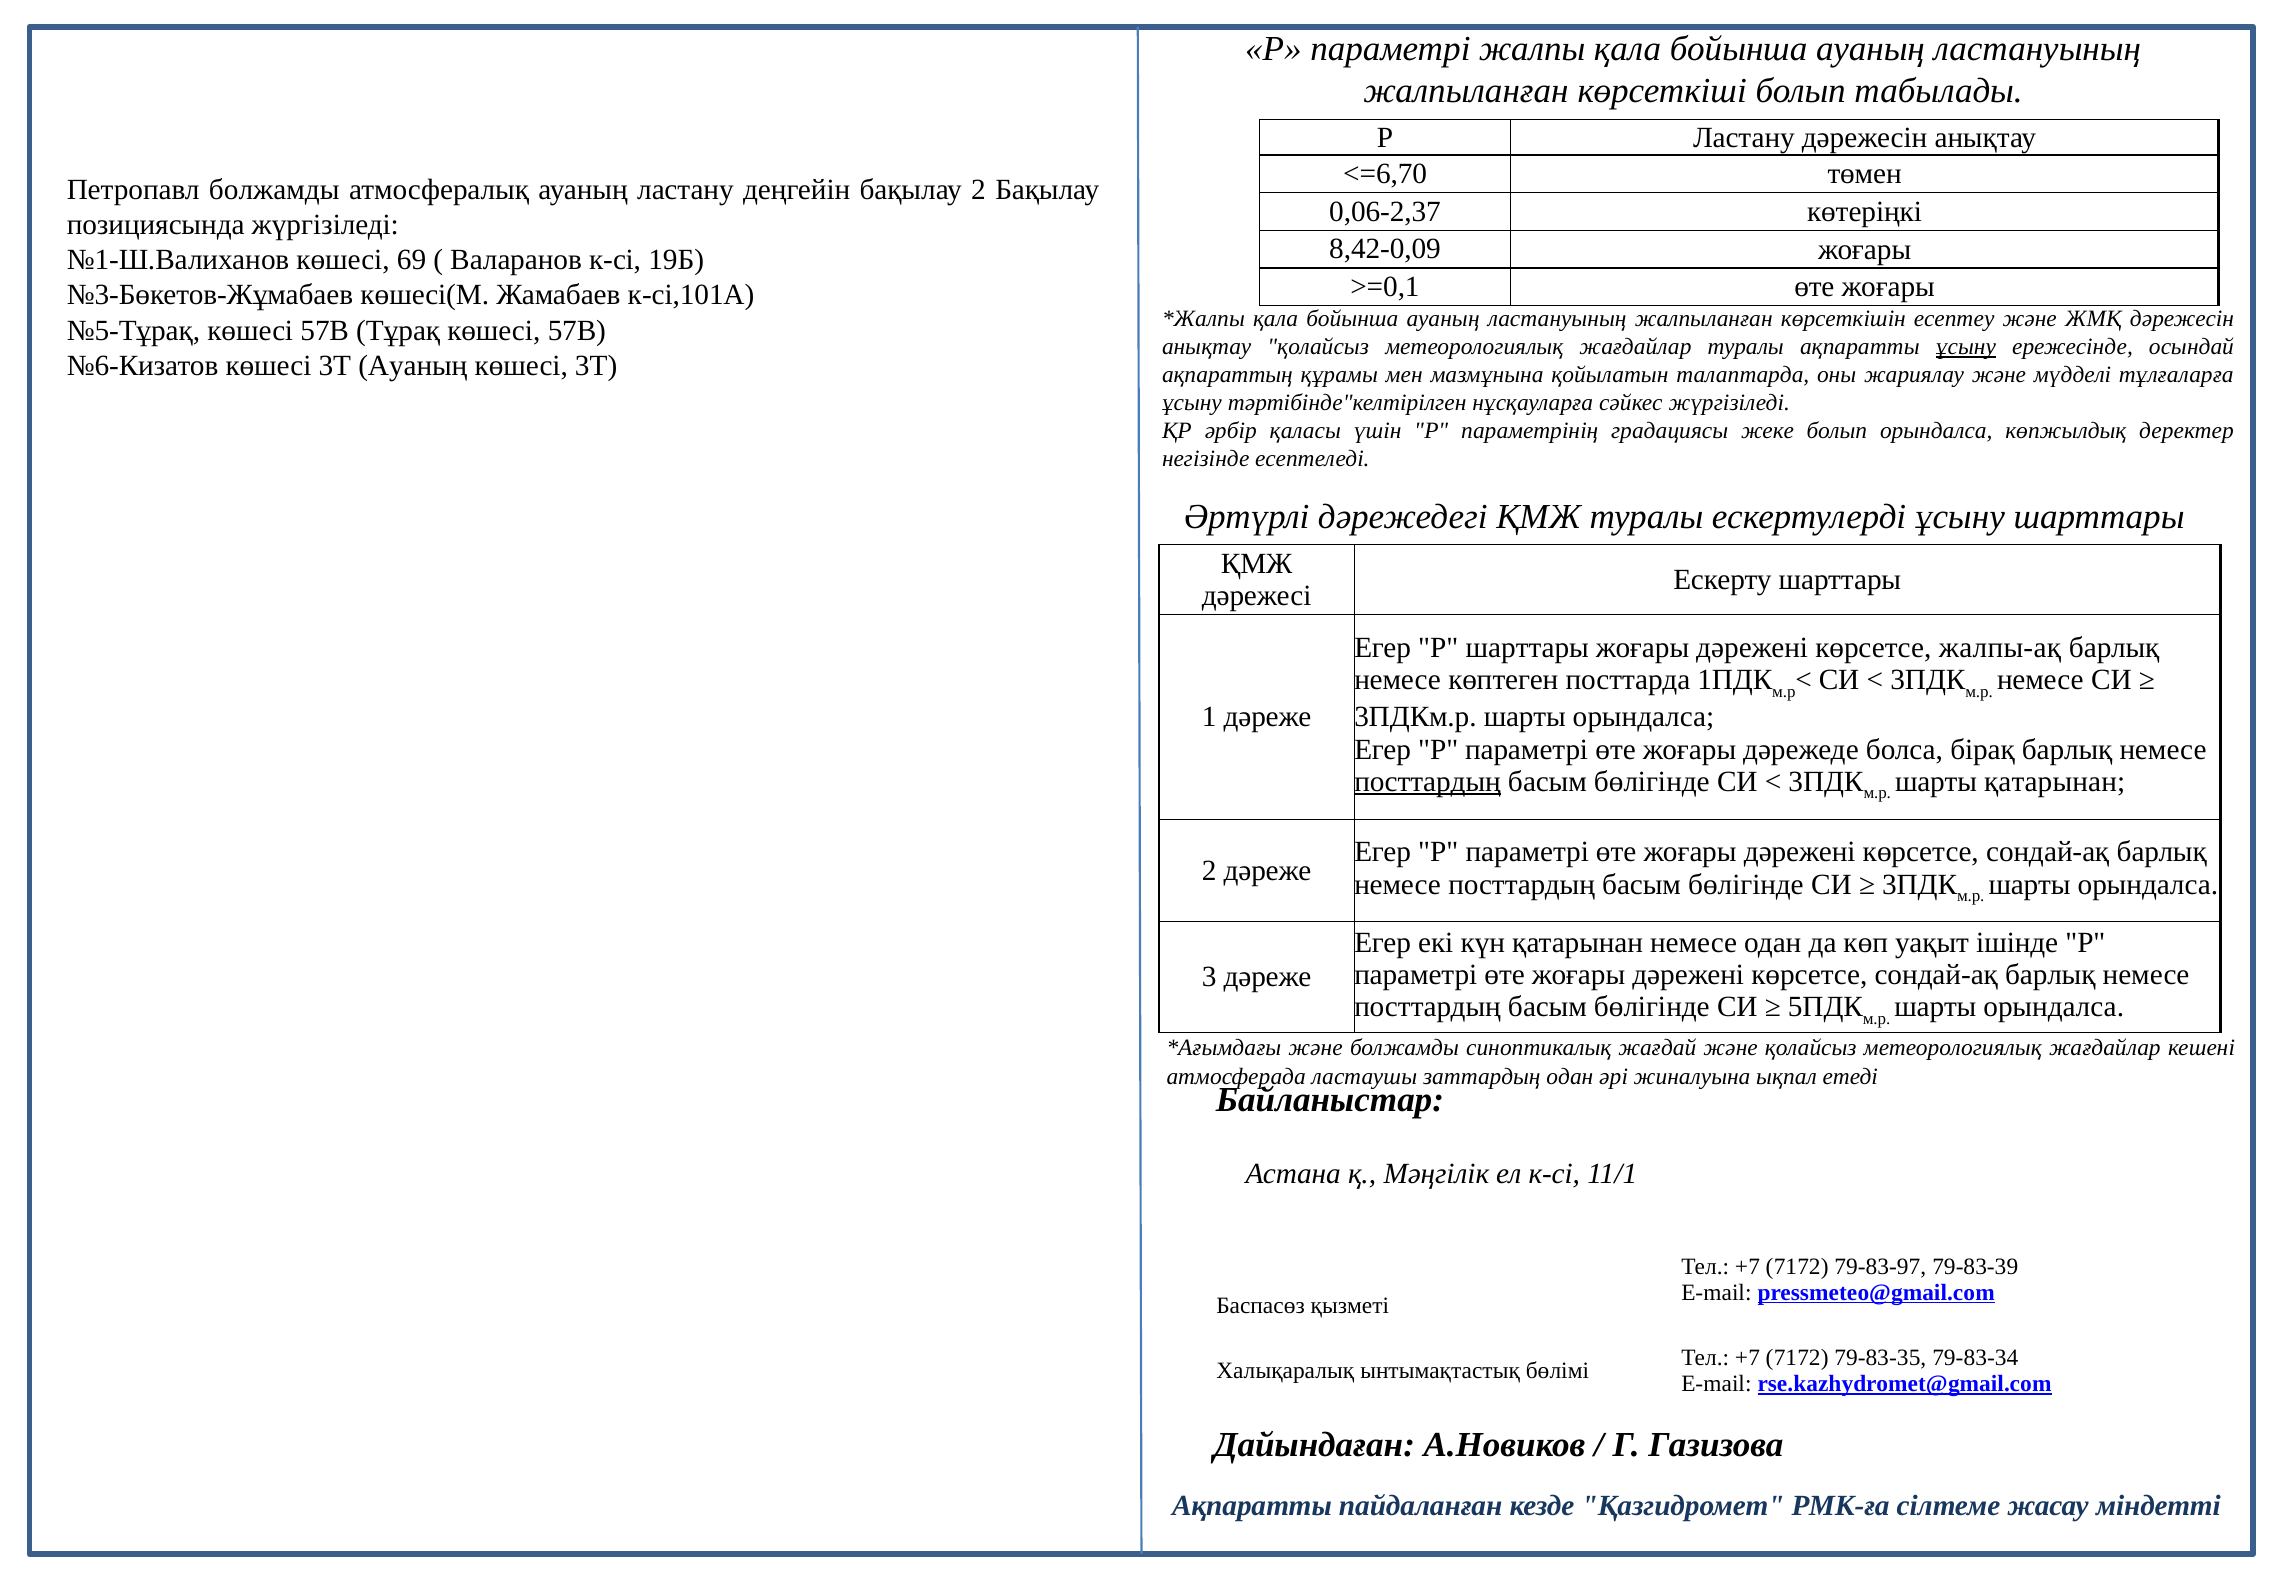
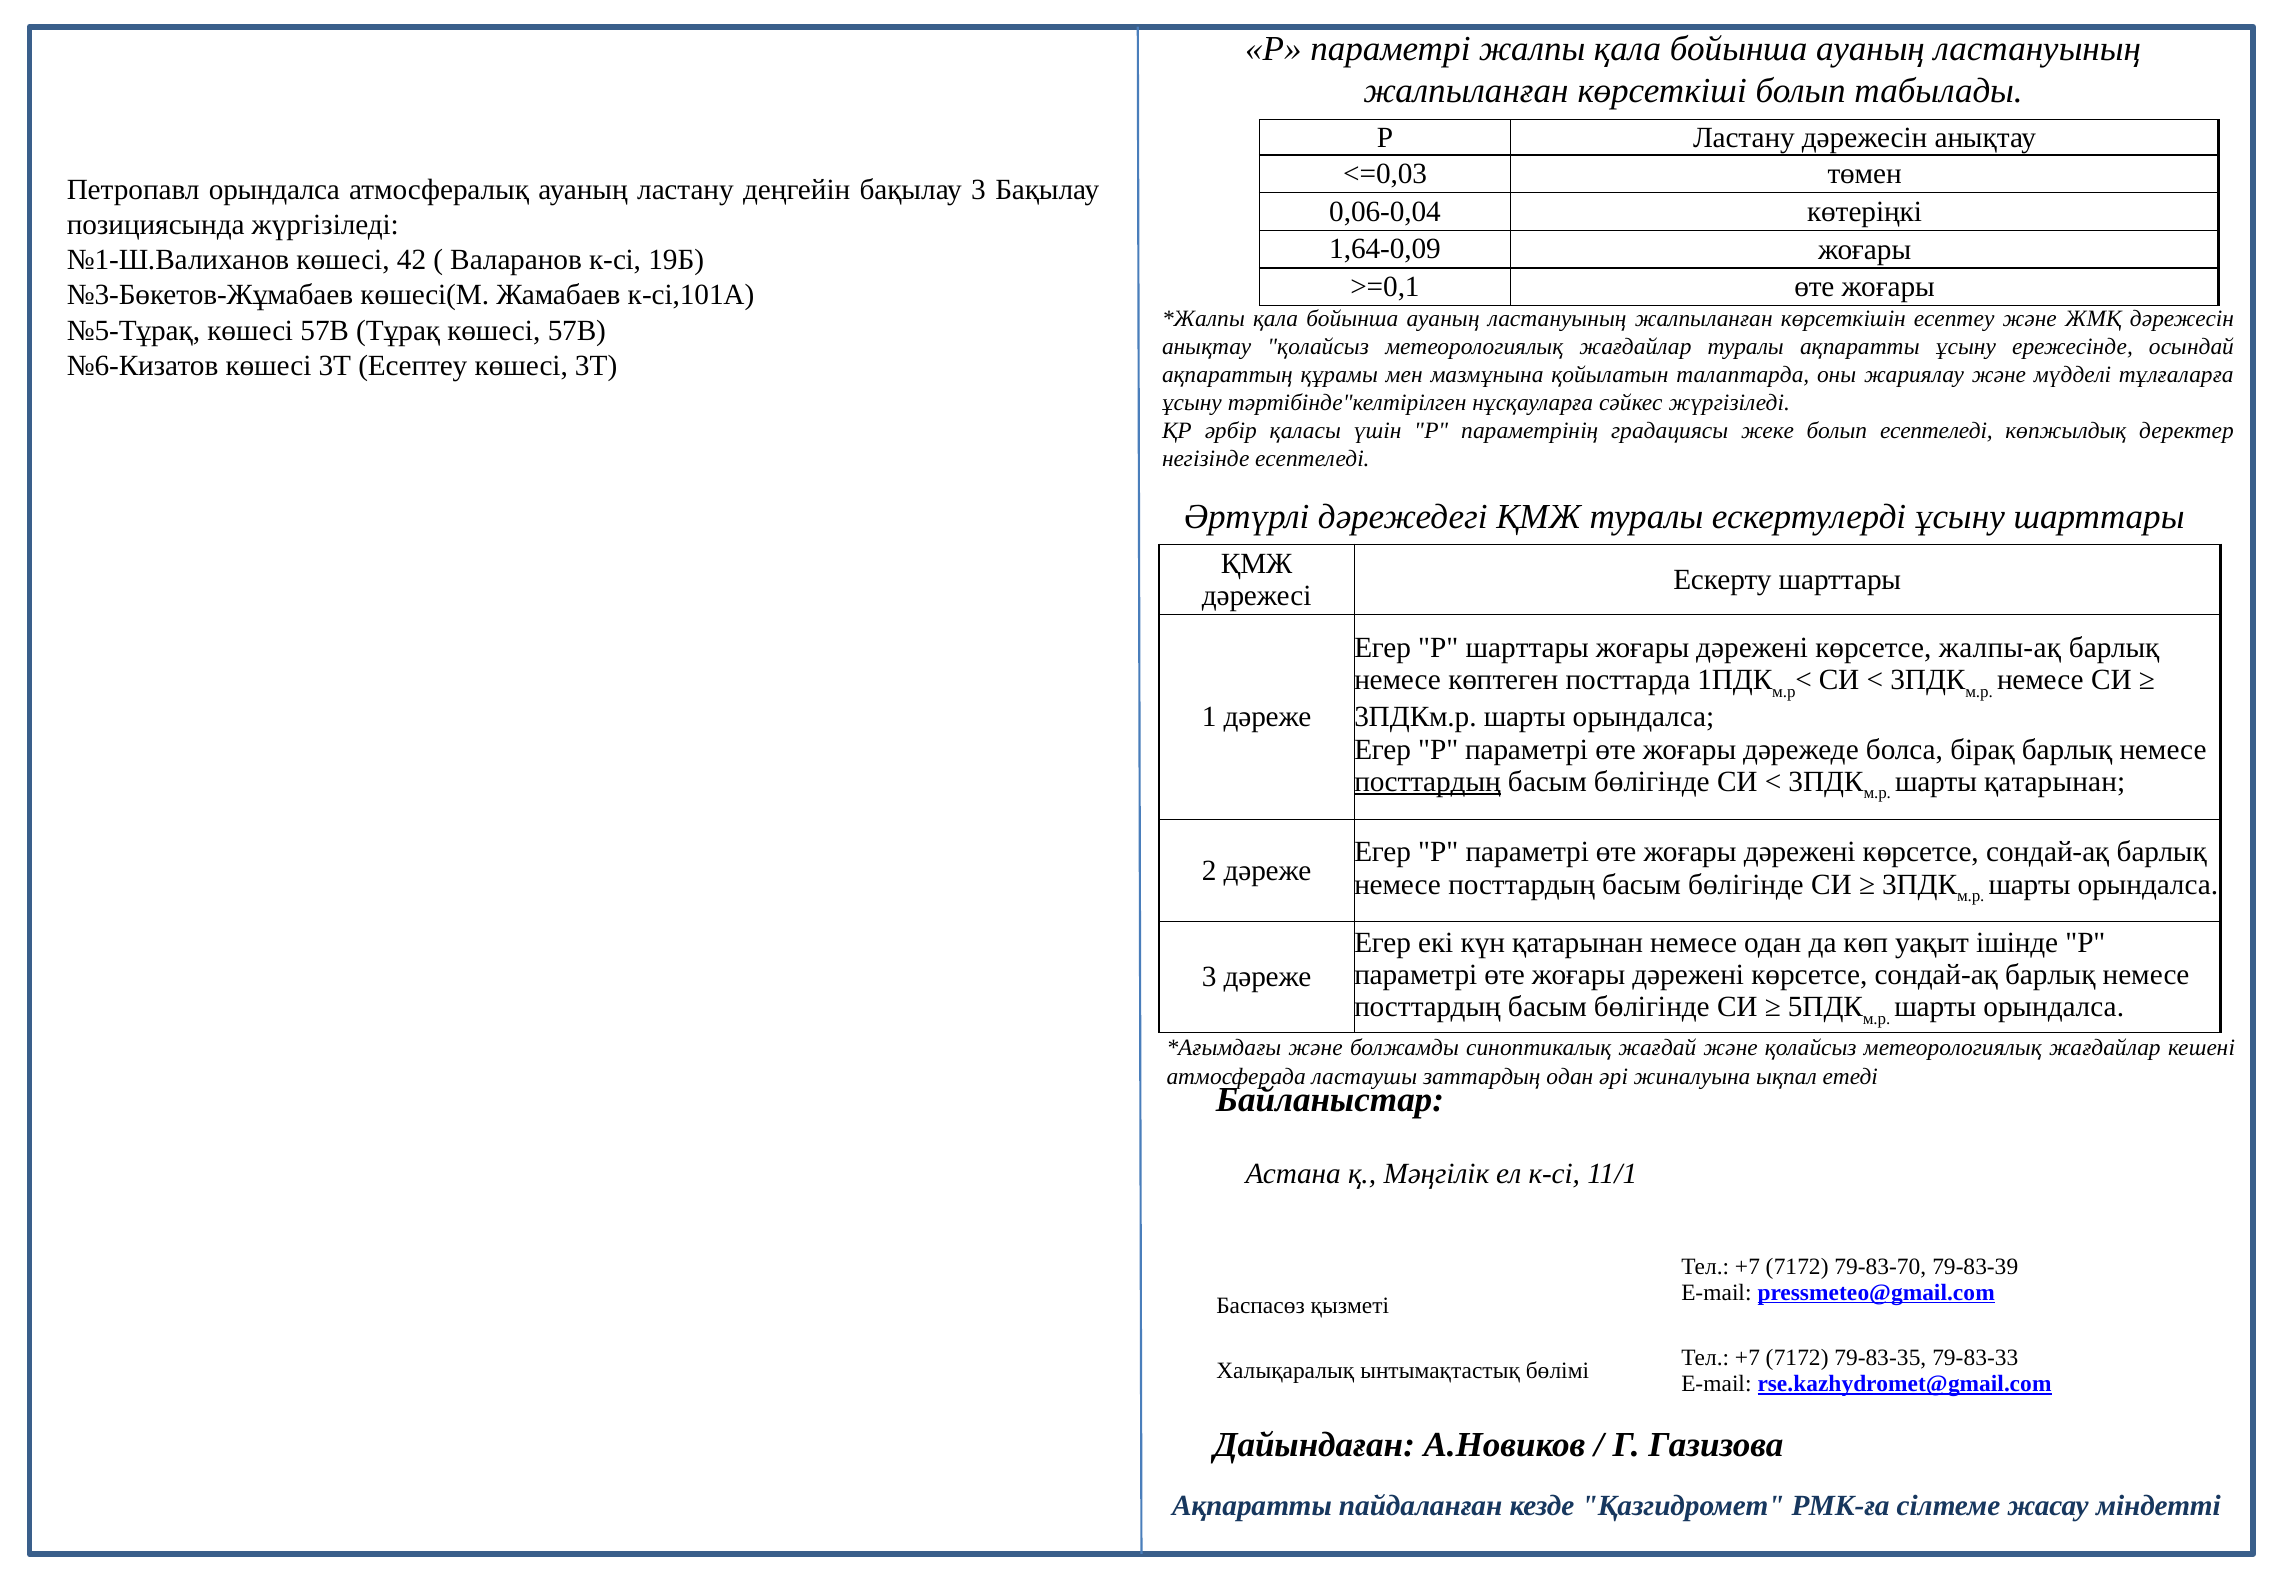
<=6,70: <=6,70 -> <=0,03
Петропавл болжамды: болжамды -> орындалса
бақылау 2: 2 -> 3
0,06-2,37: 0,06-2,37 -> 0,06-0,04
8,42-0,09: 8,42-0,09 -> 1,64-0,09
69: 69 -> 42
ұсыну at (1966, 347) underline: present -> none
3Т Ауаның: Ауаның -> Есептеу
болып орындалса: орындалса -> есептеледі
79-83-97: 79-83-97 -> 79-83-70
79-83-34: 79-83-34 -> 79-83-33
